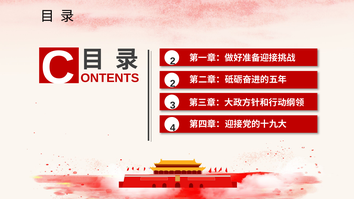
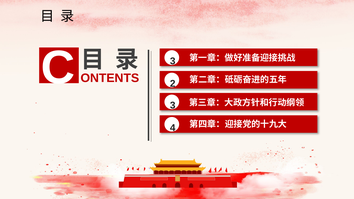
C 2: 2 -> 3
